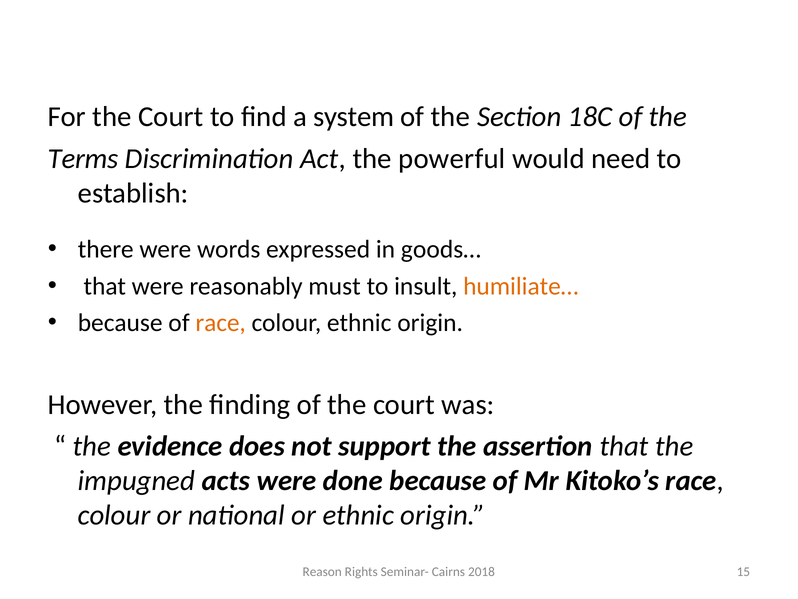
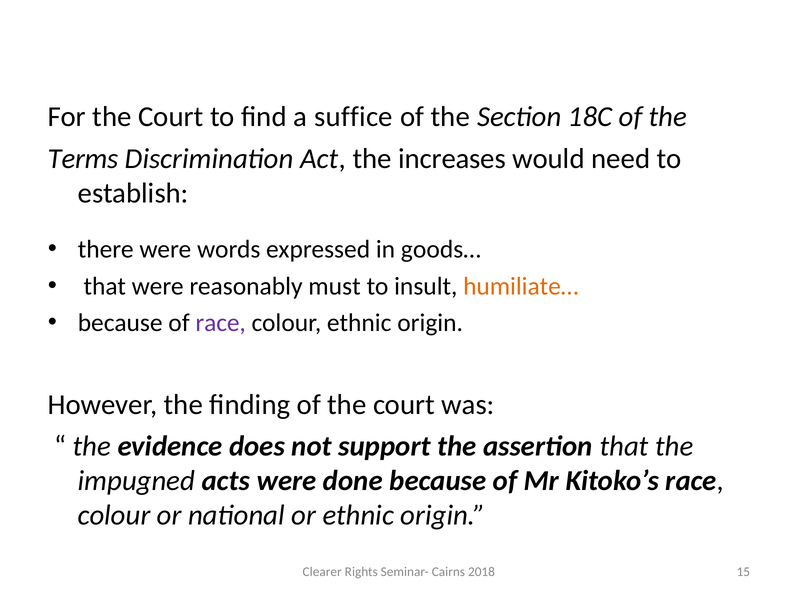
system: system -> suffice
powerful: powerful -> increases
race at (221, 323) colour: orange -> purple
Reason: Reason -> Clearer
